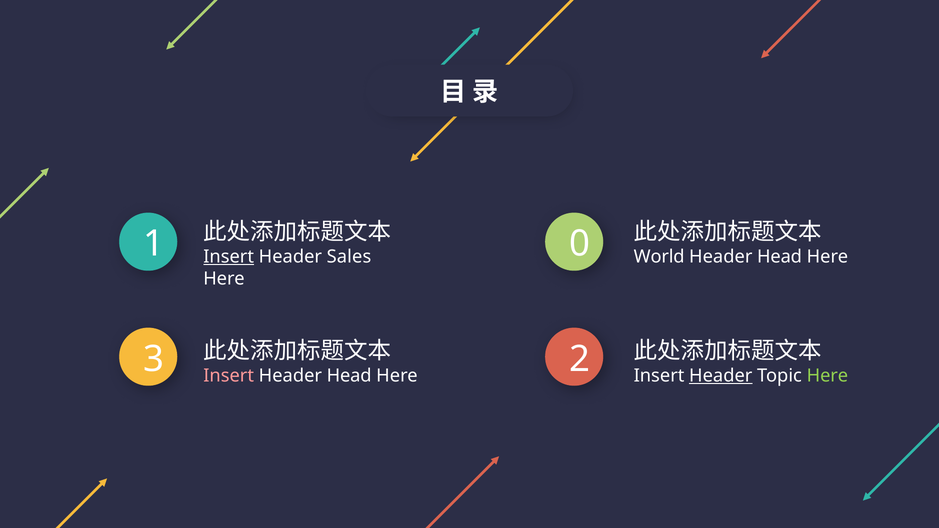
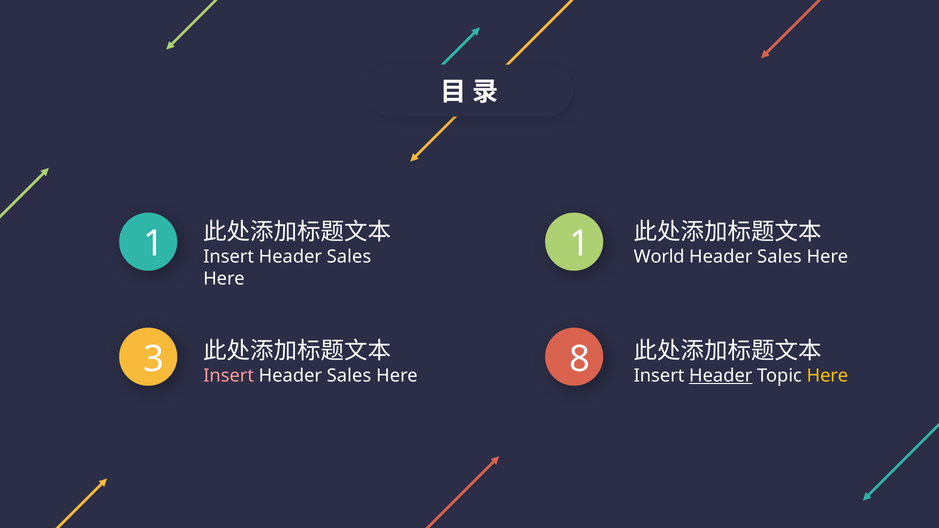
1 0: 0 -> 1
Insert at (229, 257) underline: present -> none
Head at (780, 257): Head -> Sales
2: 2 -> 8
Head at (349, 376): Head -> Sales
Here at (827, 376) colour: light green -> yellow
